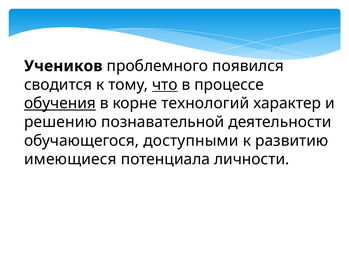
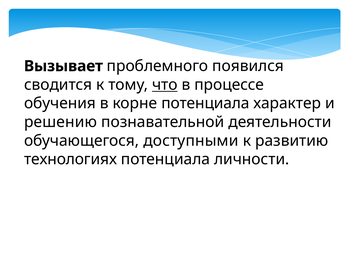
Учеников: Учеников -> Вызывает
обучения underline: present -> none
корне технологий: технологий -> потенциала
имеющиеся: имеющиеся -> технологиях
